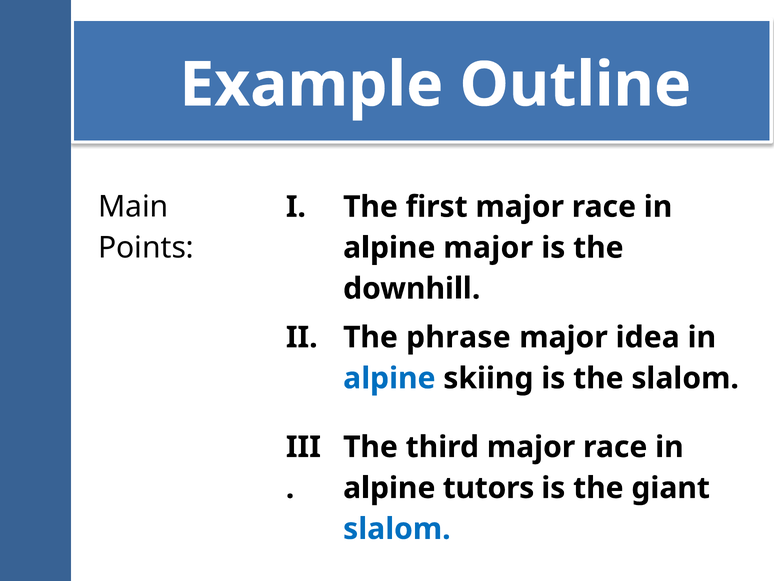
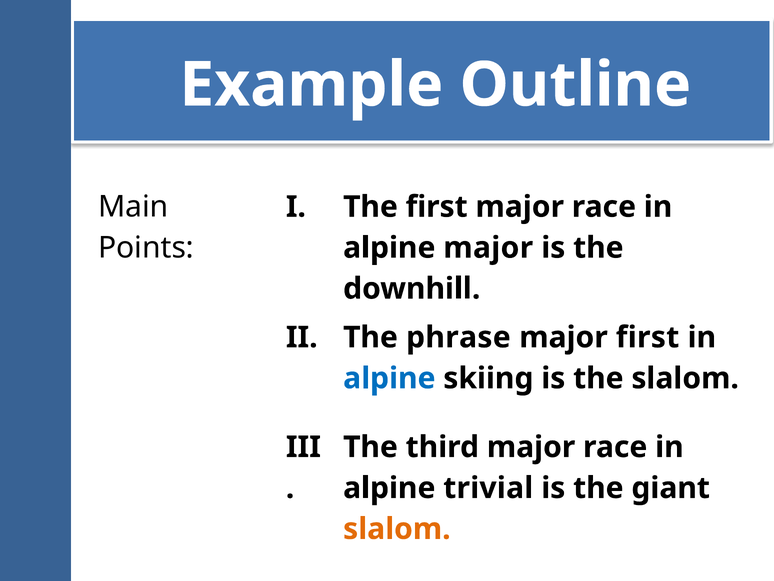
major idea: idea -> first
tutors: tutors -> trivial
slalom at (397, 529) colour: blue -> orange
